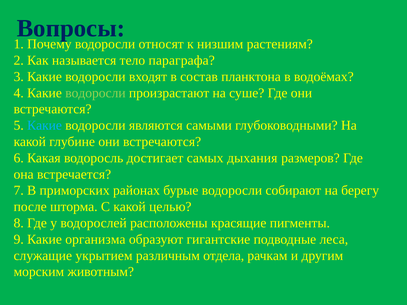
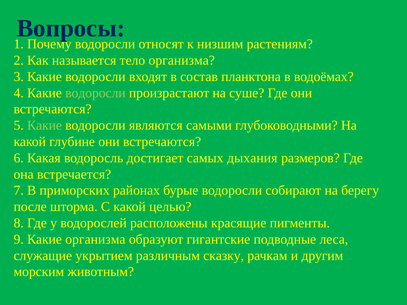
тело параграфа: параграфа -> организма
Какие at (45, 126) colour: light blue -> light green
отдела: отдела -> сказку
